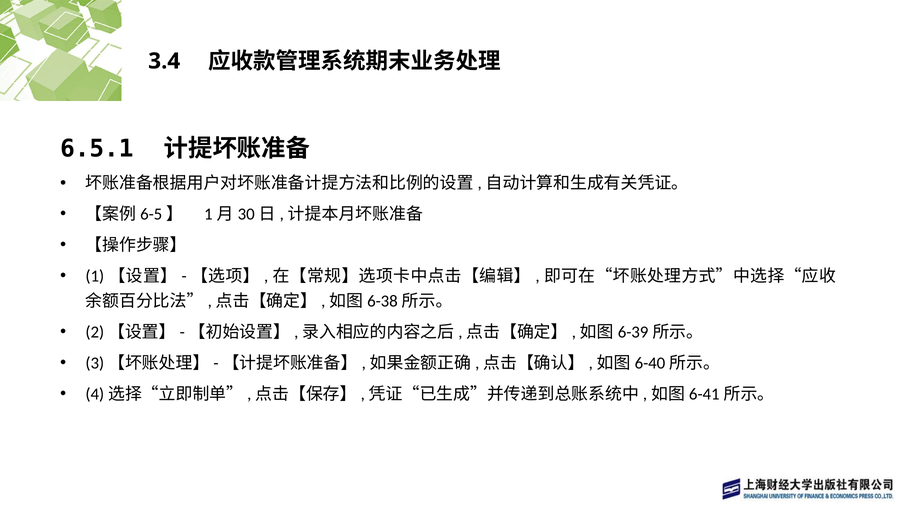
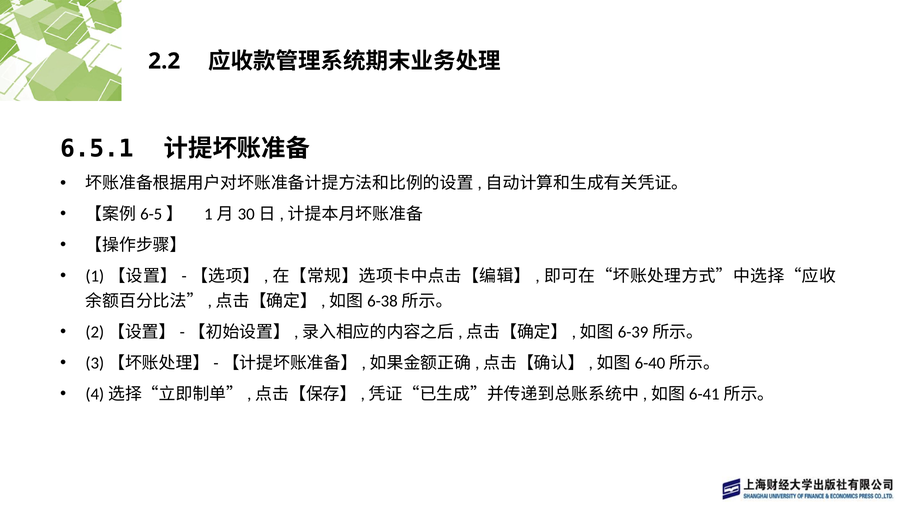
3.4: 3.4 -> 2.2
